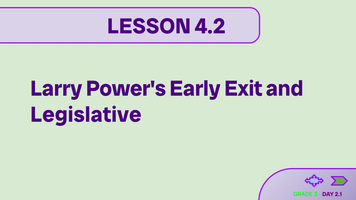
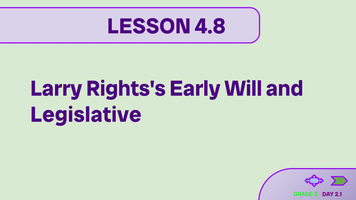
4.2: 4.2 -> 4.8
Power's: Power's -> Rights's
Exit: Exit -> Will
